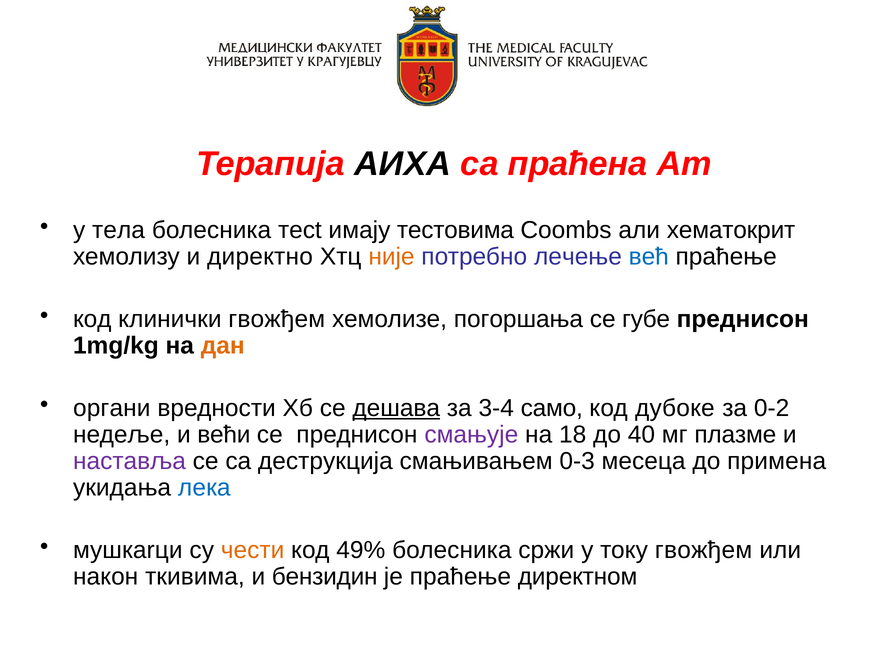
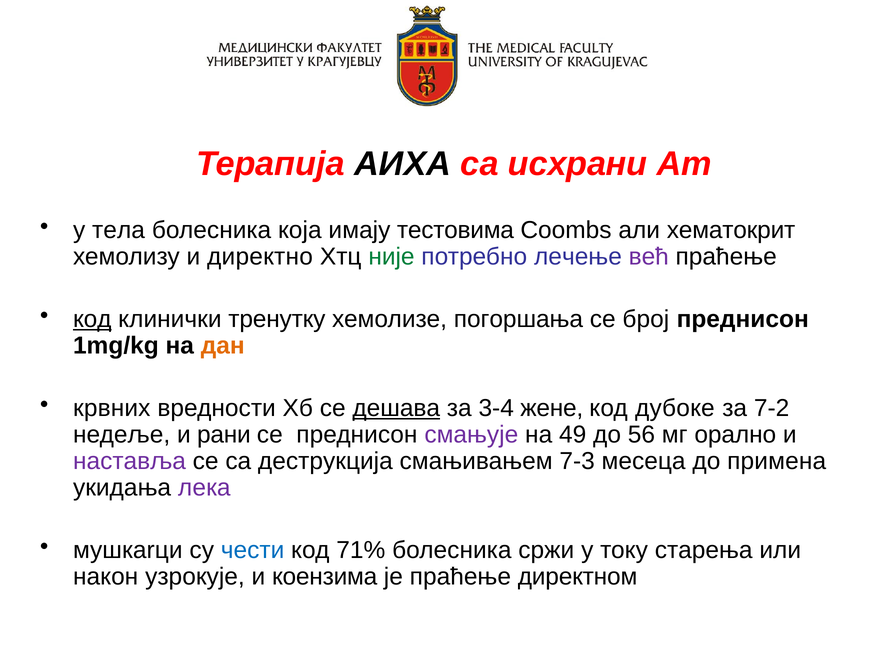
праћена: праћена -> исхрани
тесt: тесt -> која
није colour: orange -> green
већ colour: blue -> purple
код at (92, 319) underline: none -> present
гвожђем: гвожђем -> тренутку
губе: губе -> број
органи: органи -> крвних
само: само -> жeнe
0-2: 0-2 -> 7-2
већи: већи -> рани
18: 18 -> 49
40: 40 -> 56
плазме: плазме -> орално
0-3: 0-3 -> 7-3
лека colour: blue -> purple
чести colour: orange -> blue
49%: 49% -> 71%
гвoжђeм: гвoжђeм -> старења
ткивима: ткивима -> узрокује
бензидин: бензидин -> коензима
